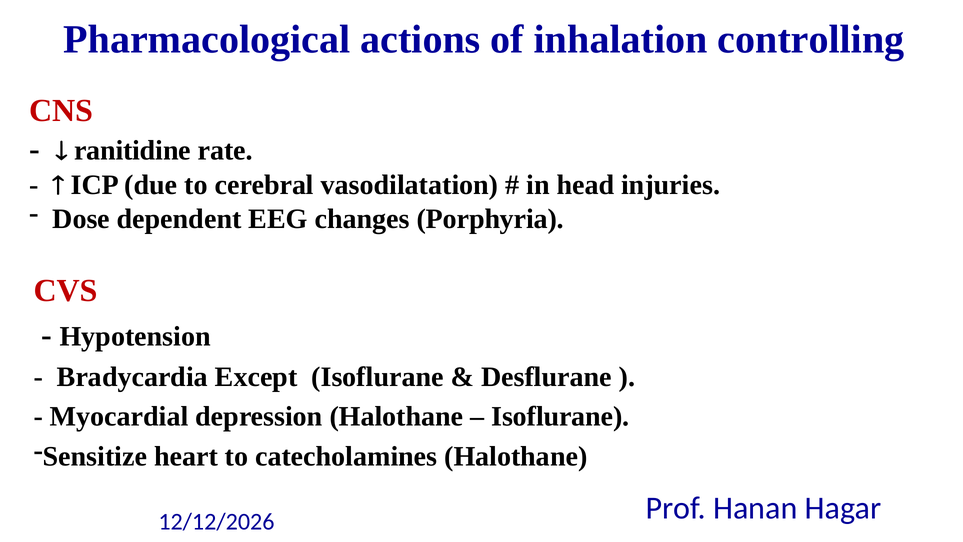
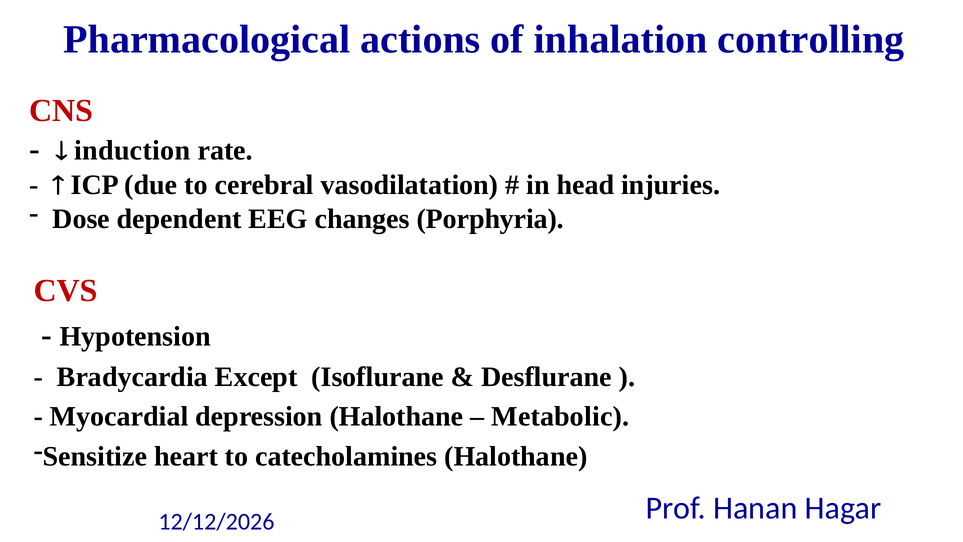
ranitidine: ranitidine -> induction
Isoflurane at (560, 416): Isoflurane -> Metabolic
